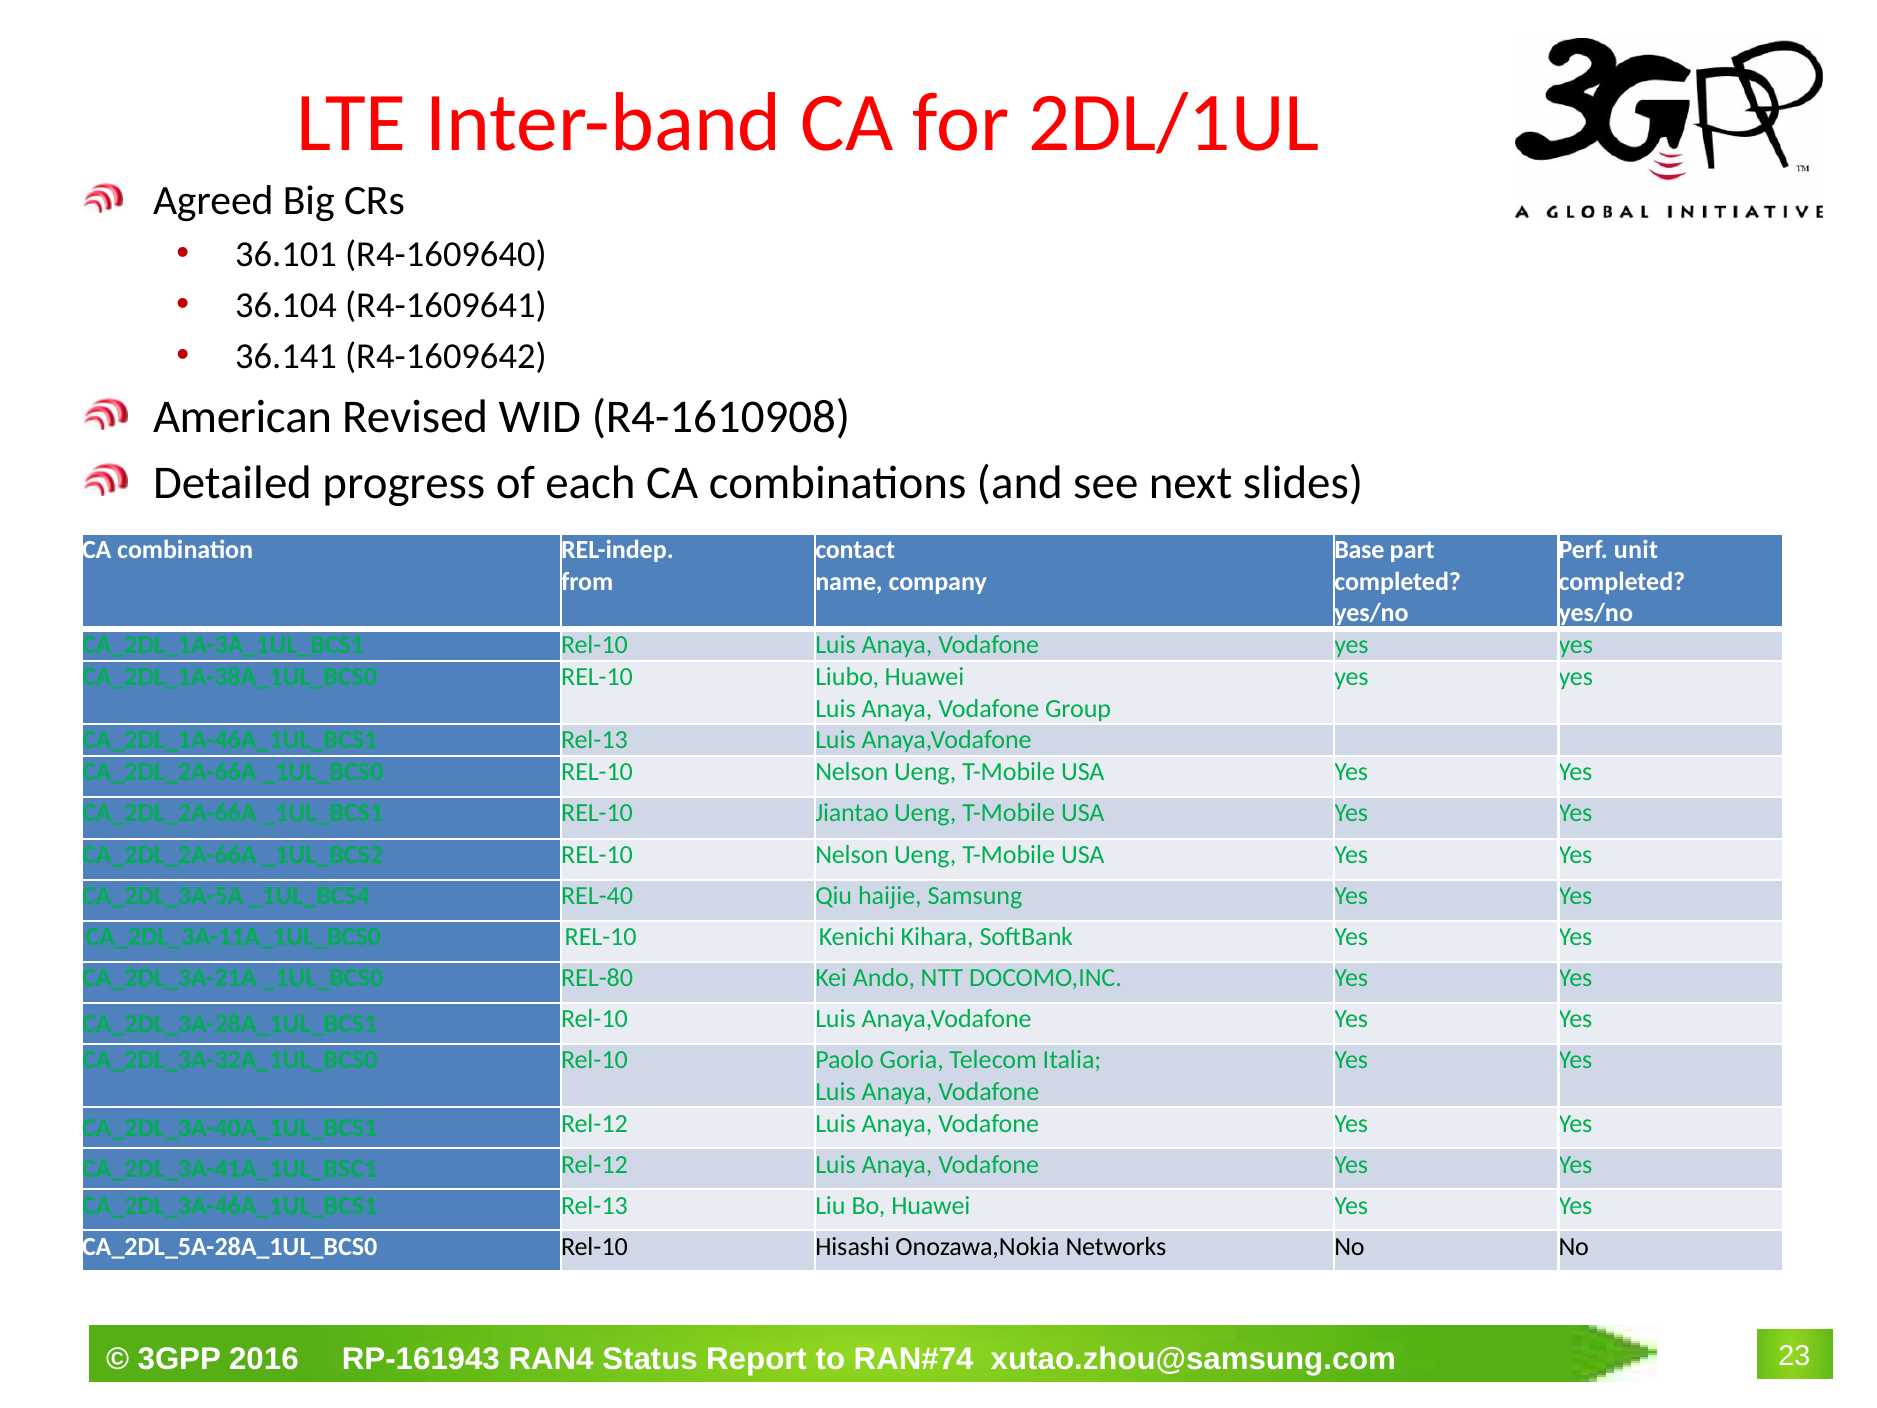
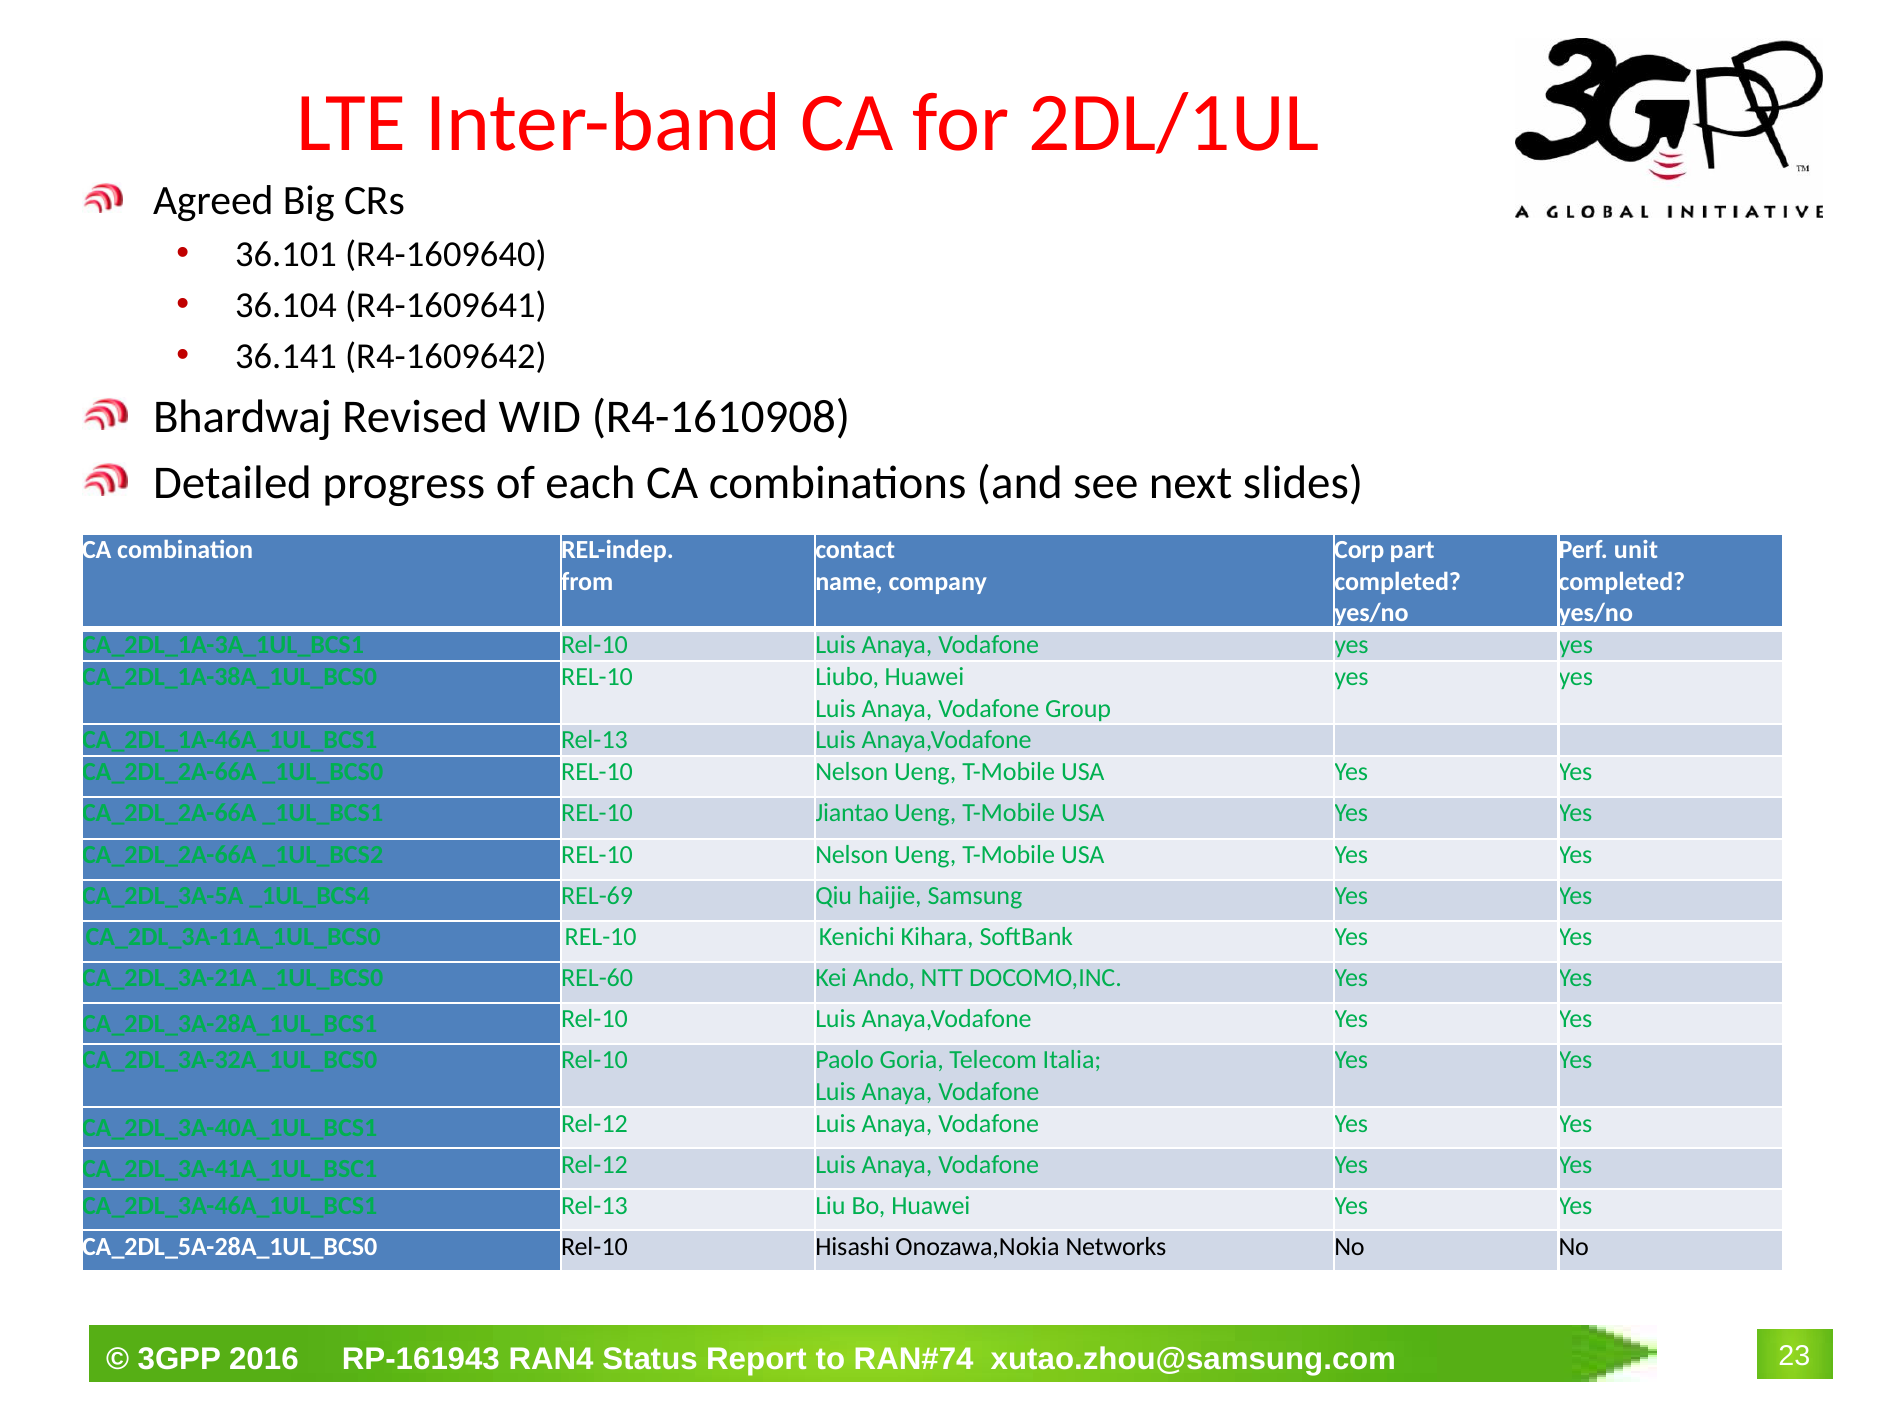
American: American -> Bhardwaj
Base: Base -> Corp
REL-40: REL-40 -> REL-69
REL-80: REL-80 -> REL-60
